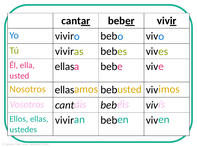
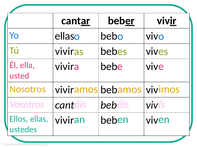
Yo vivir: vivir -> ellas
ellas at (65, 67): ellas -> vivir
amos usted: usted -> amos
Nosotros ellas: ellas -> vivir
